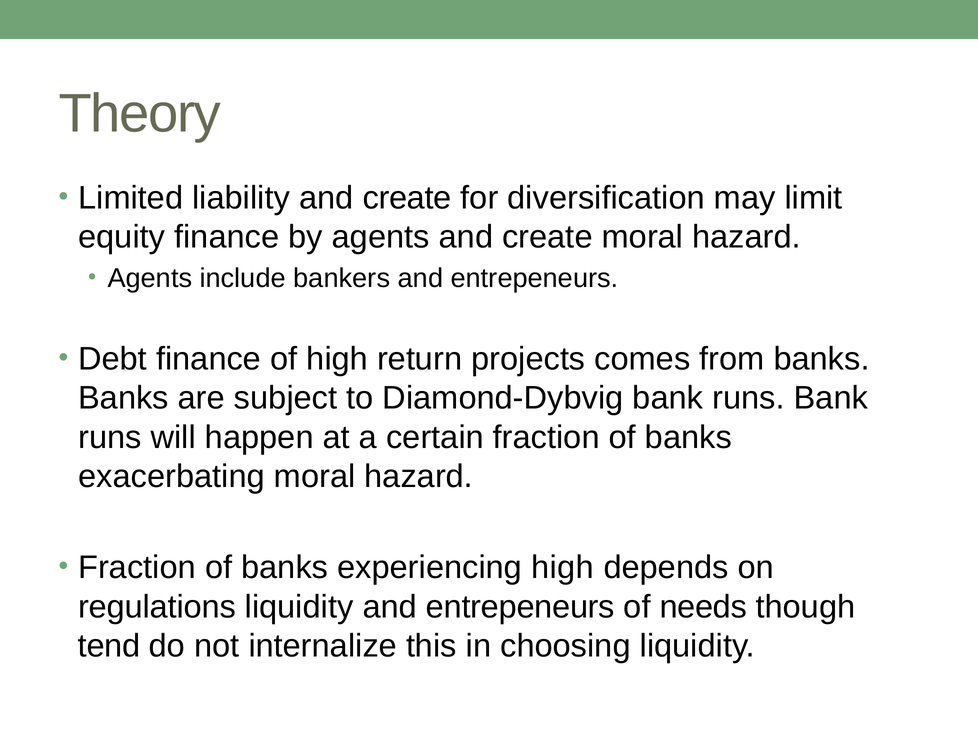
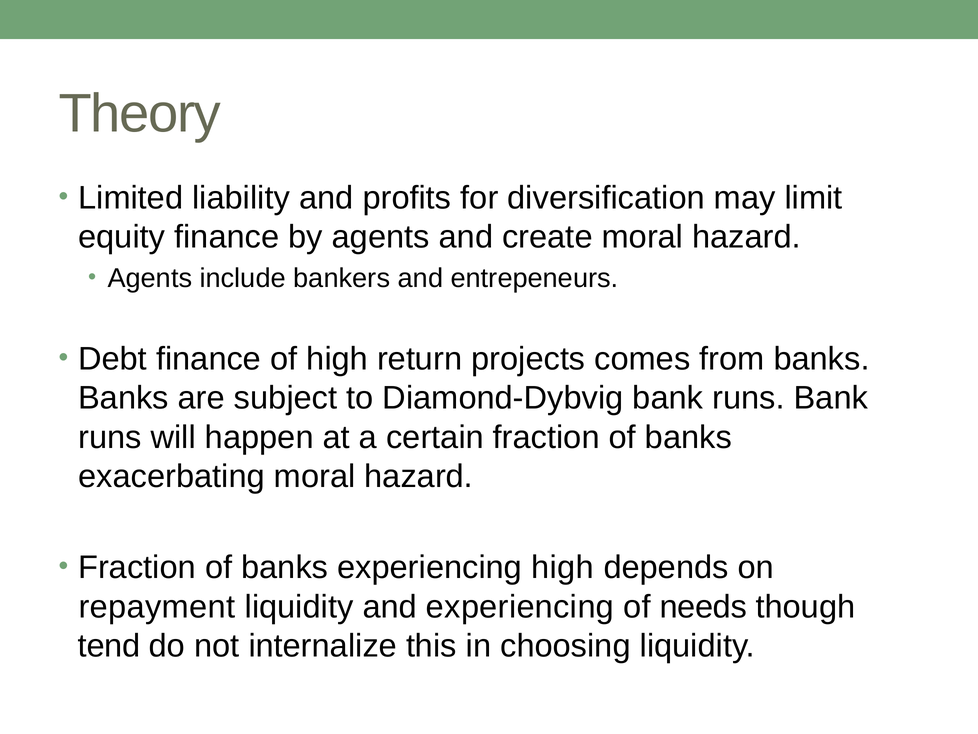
liability and create: create -> profits
regulations: regulations -> repayment
liquidity and entrepeneurs: entrepeneurs -> experiencing
